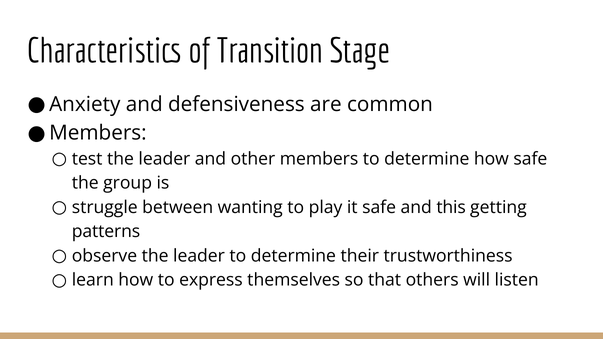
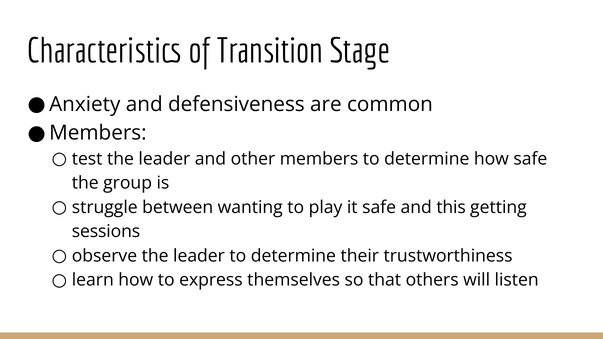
patterns: patterns -> sessions
